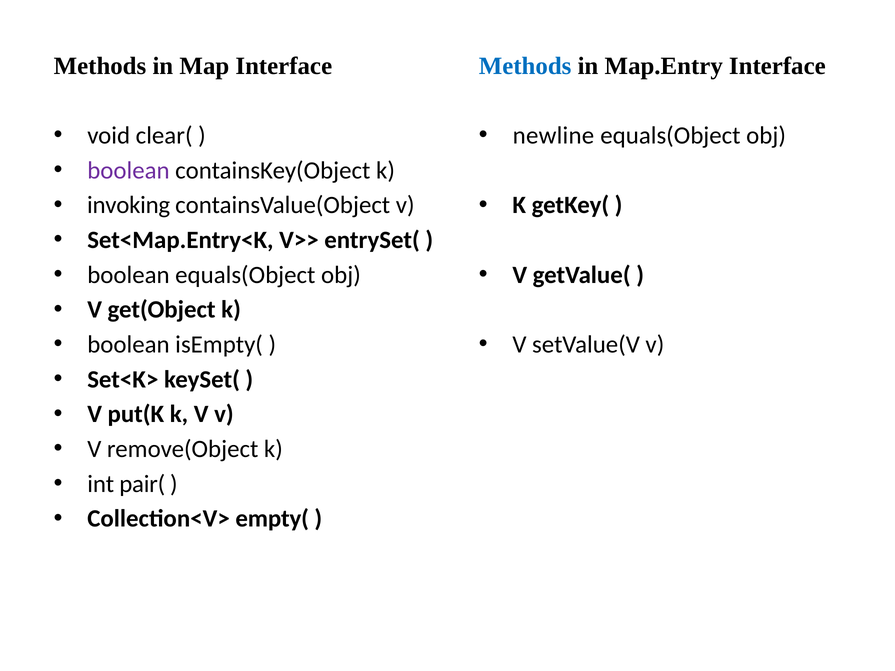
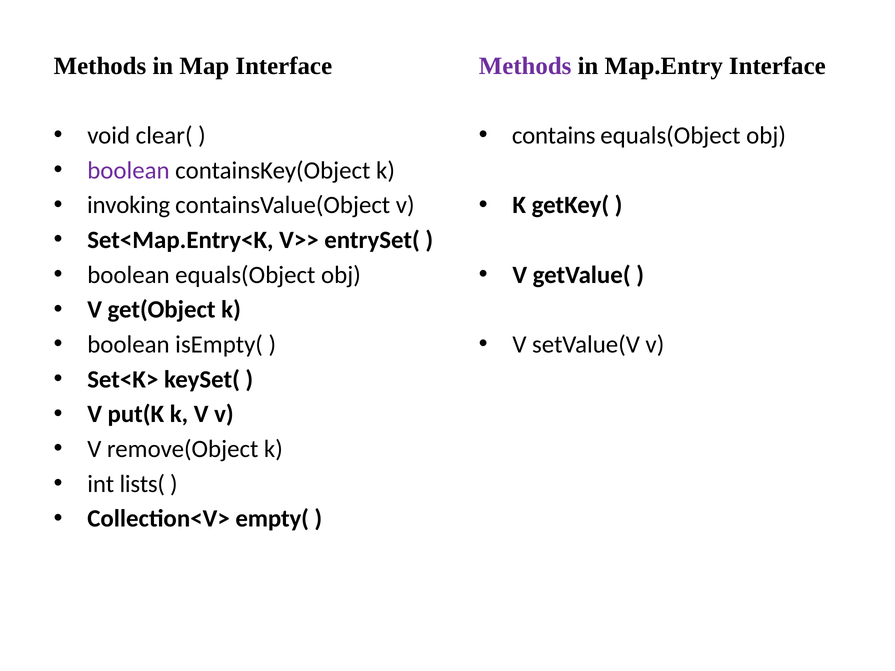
Methods at (525, 66) colour: blue -> purple
newline: newline -> contains
pair(: pair( -> lists(
